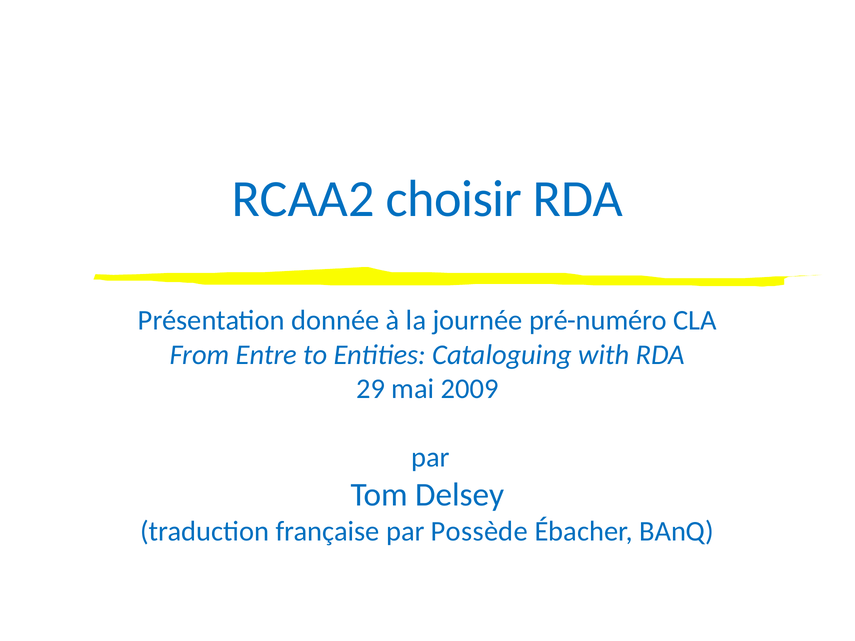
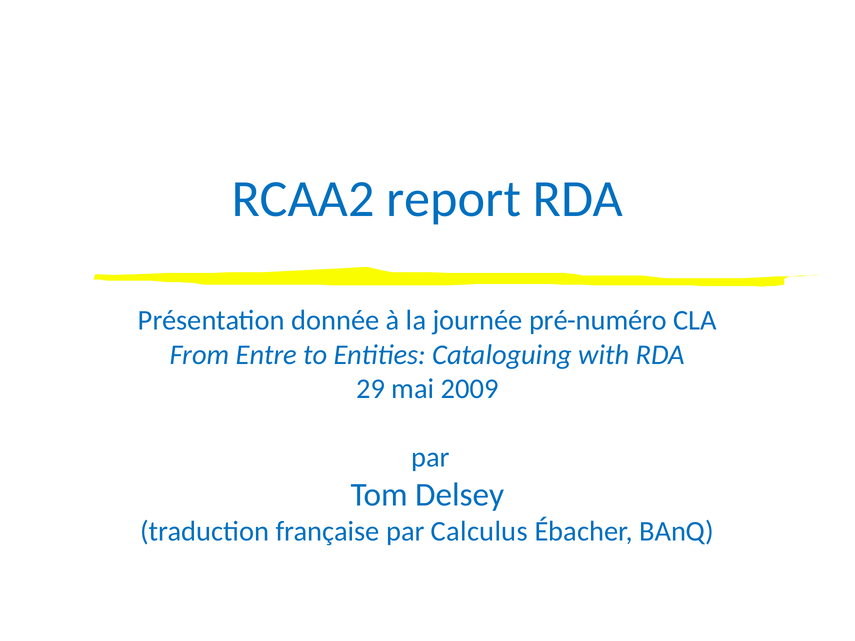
choisir: choisir -> report
Possède: Possède -> Calculus
